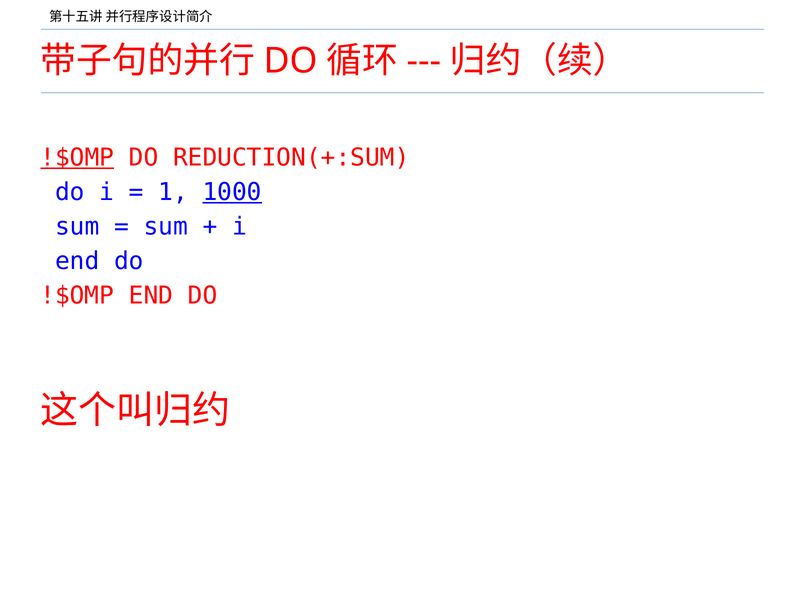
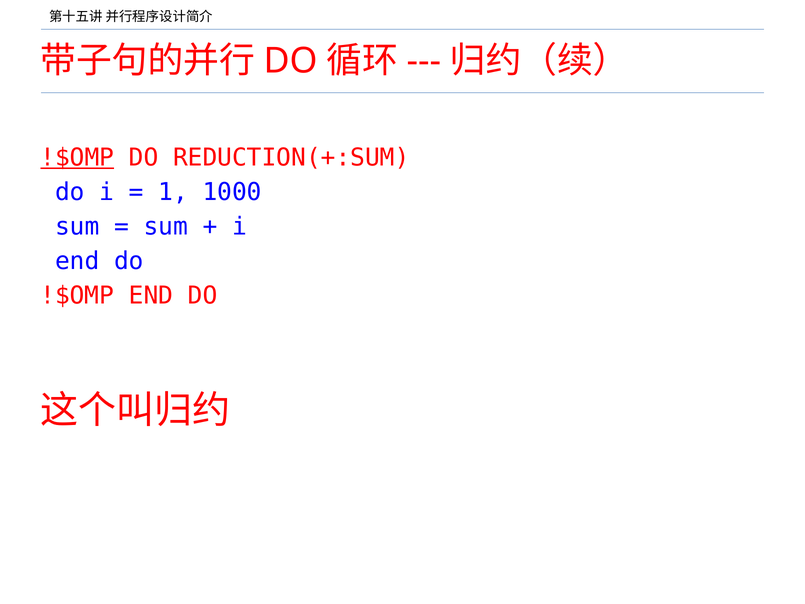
1000 underline: present -> none
